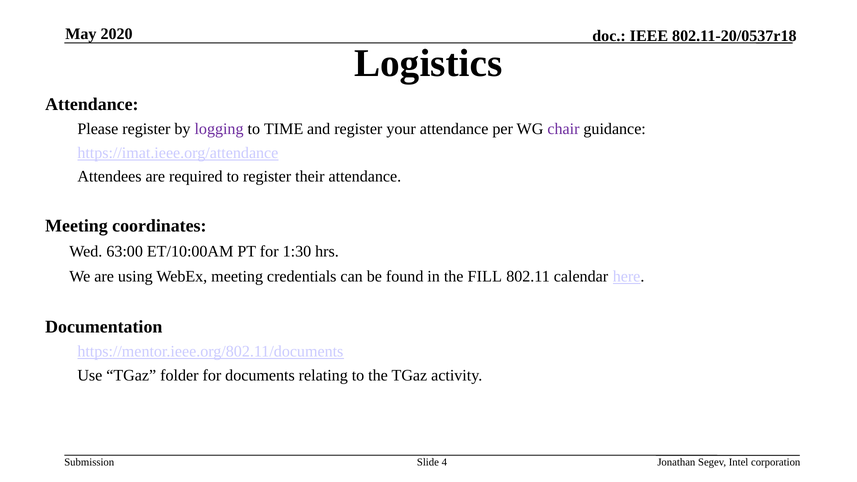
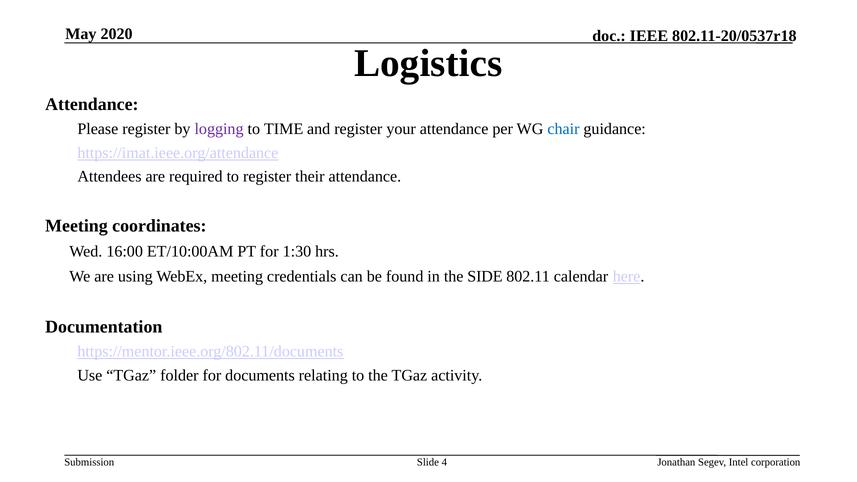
chair colour: purple -> blue
63:00: 63:00 -> 16:00
FILL: FILL -> SIDE
